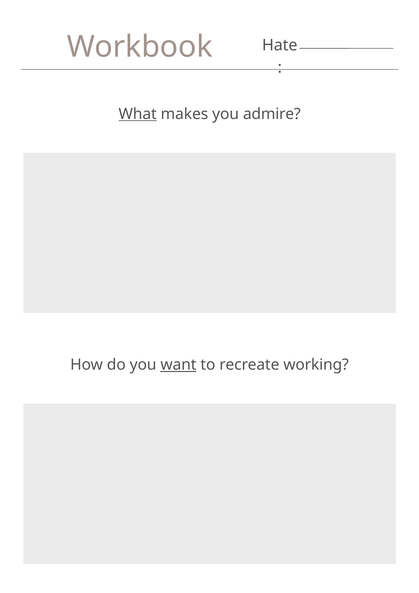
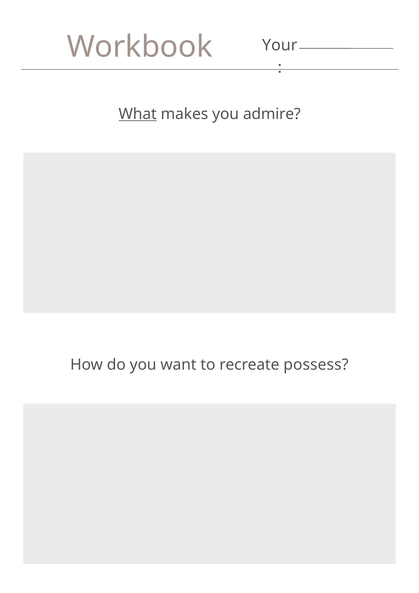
Hate: Hate -> Your
want underline: present -> none
working: working -> possess
